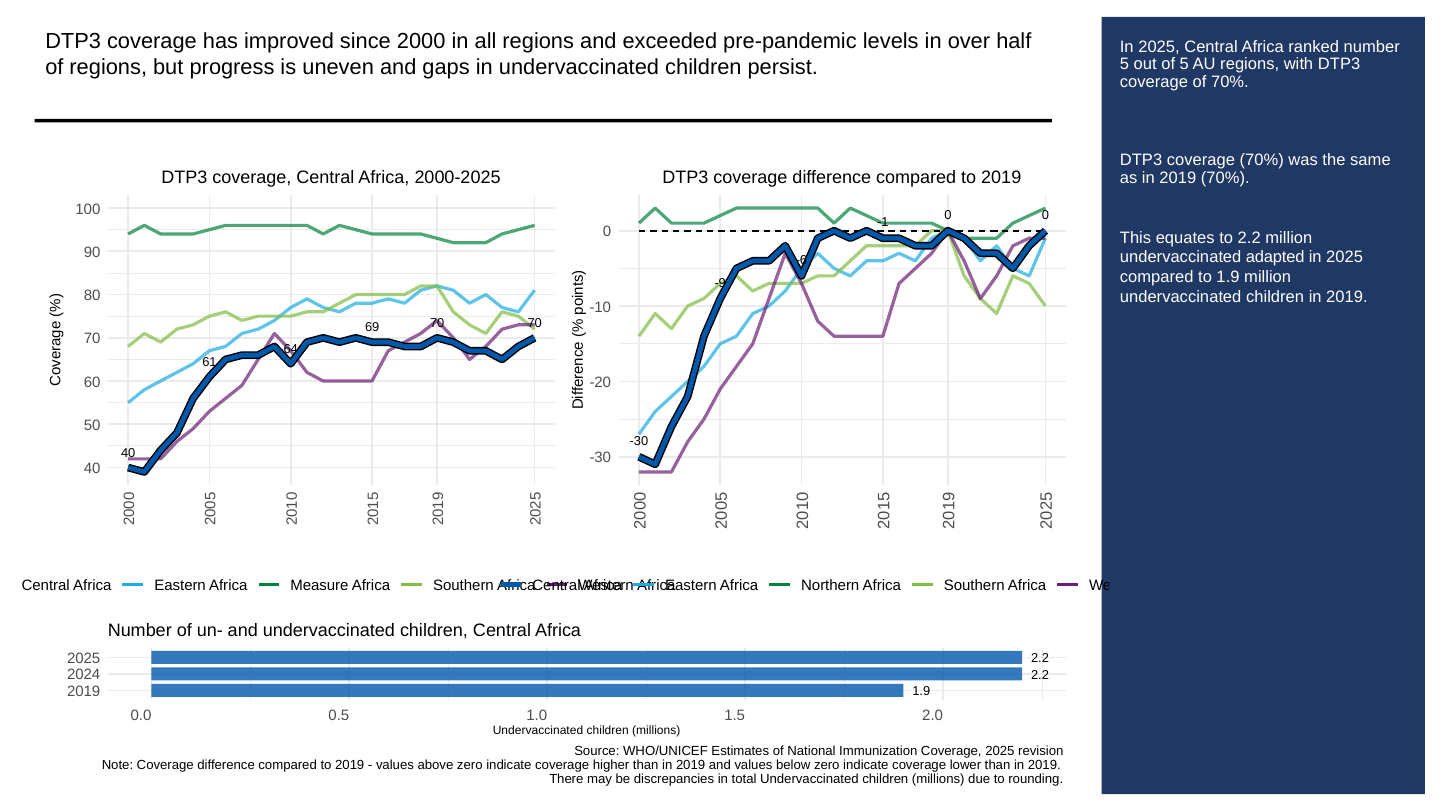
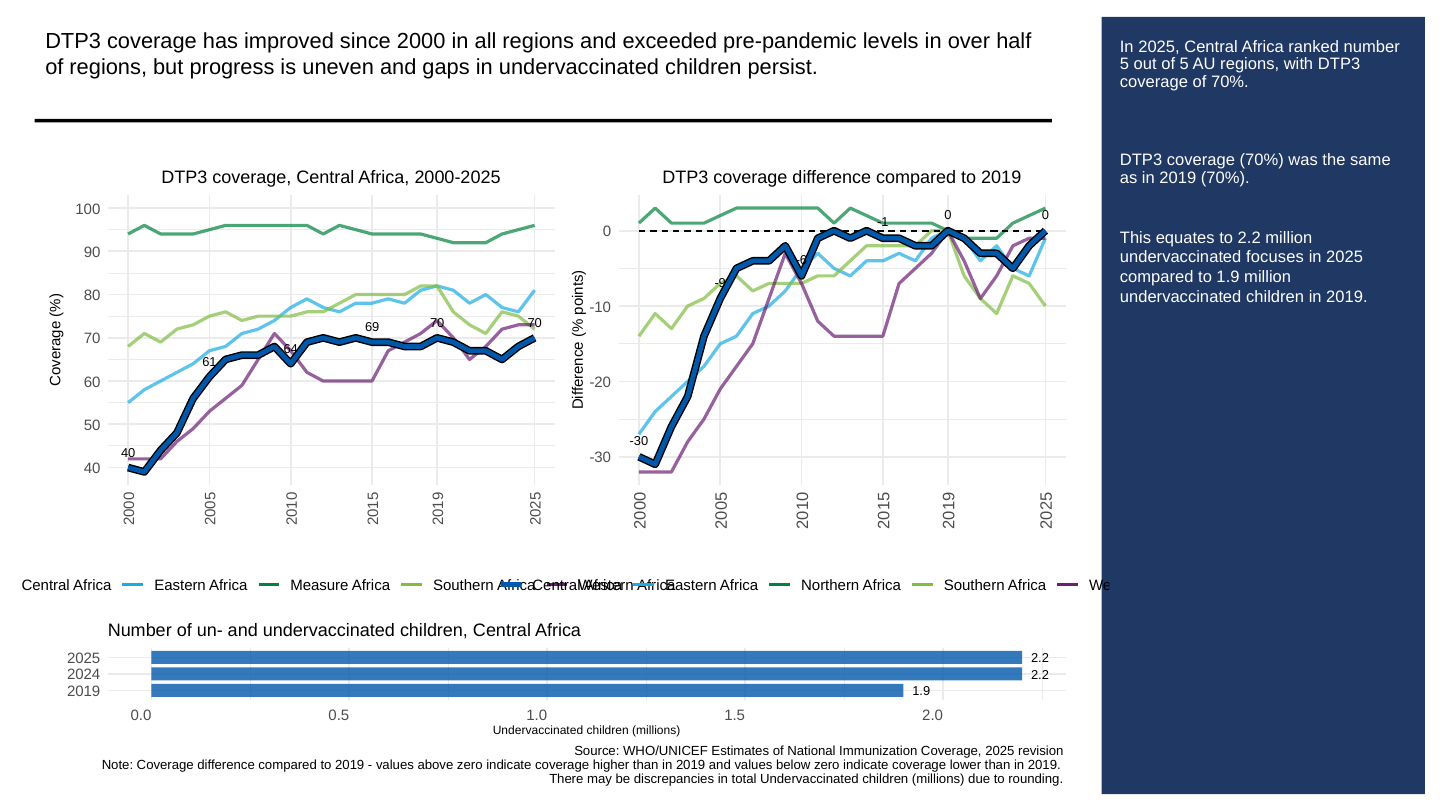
adapted: adapted -> focuses
